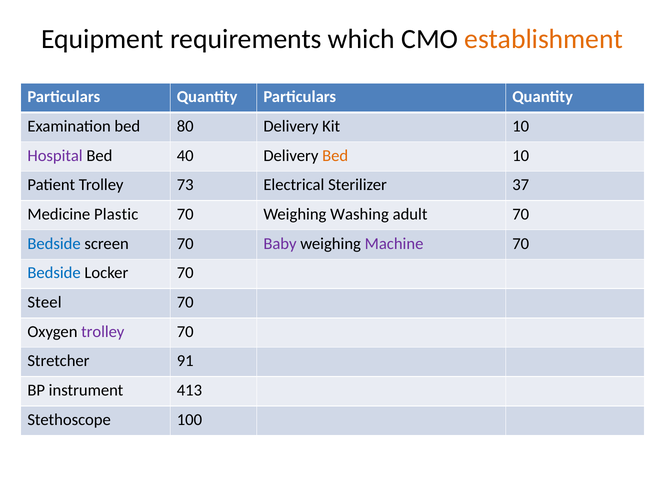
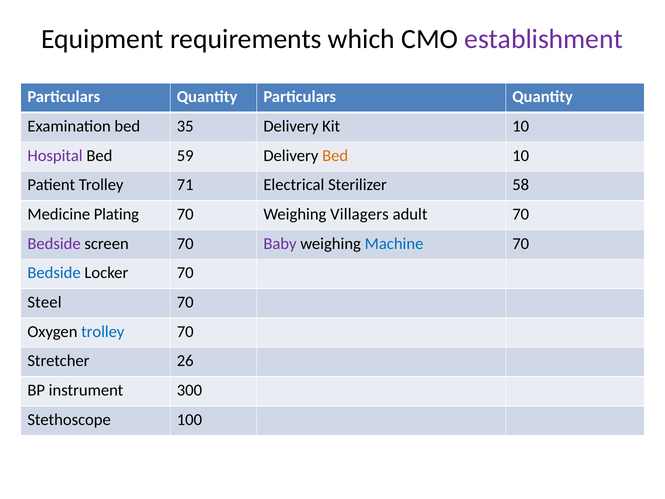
establishment colour: orange -> purple
80: 80 -> 35
40: 40 -> 59
73: 73 -> 71
37: 37 -> 58
Plastic: Plastic -> Plating
Washing: Washing -> Villagers
Bedside at (54, 243) colour: blue -> purple
Machine colour: purple -> blue
trolley at (103, 331) colour: purple -> blue
91: 91 -> 26
413: 413 -> 300
